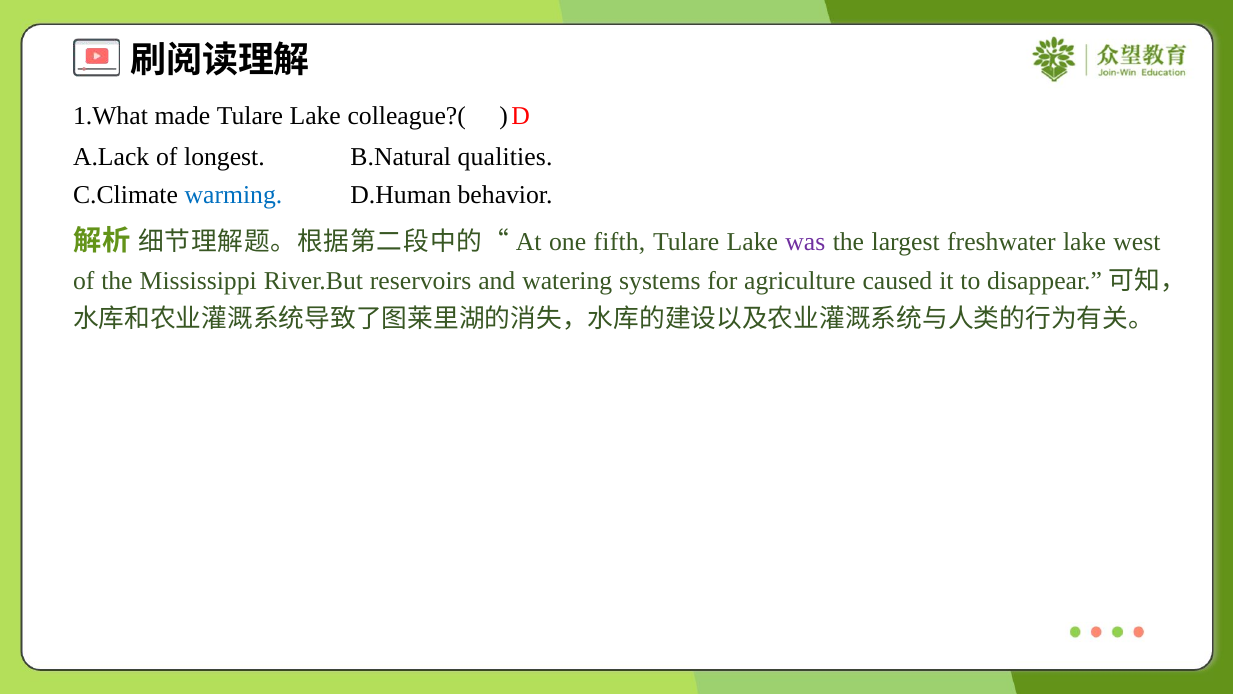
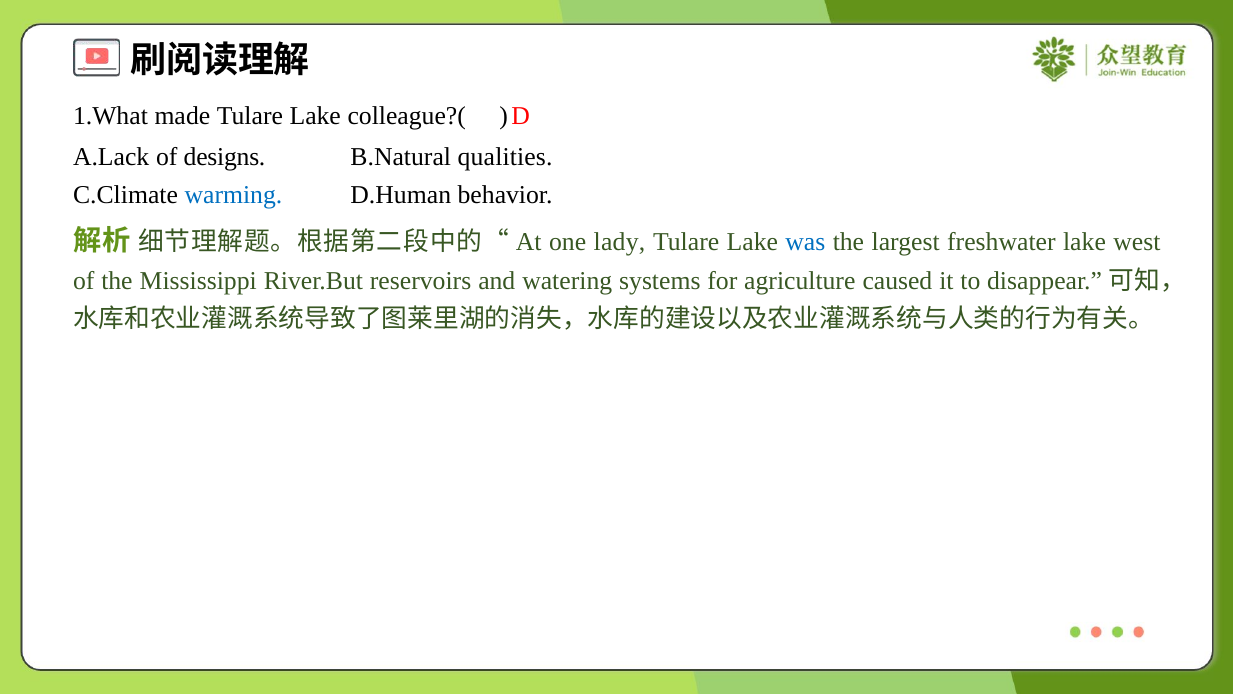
longest: longest -> designs
fifth: fifth -> lady
was colour: purple -> blue
